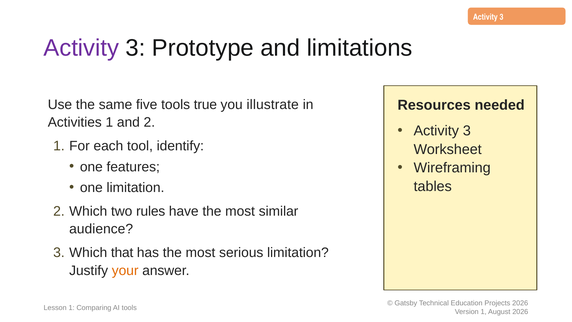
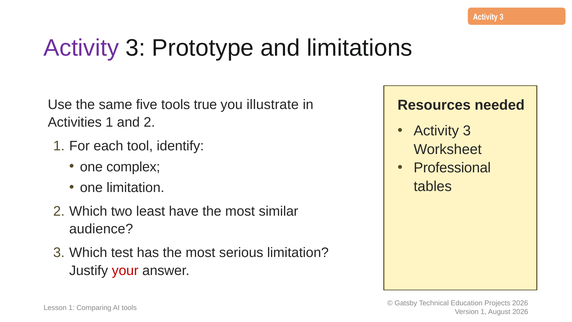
features: features -> complex
Wireframing: Wireframing -> Professional
rules: rules -> least
that: that -> test
your colour: orange -> red
